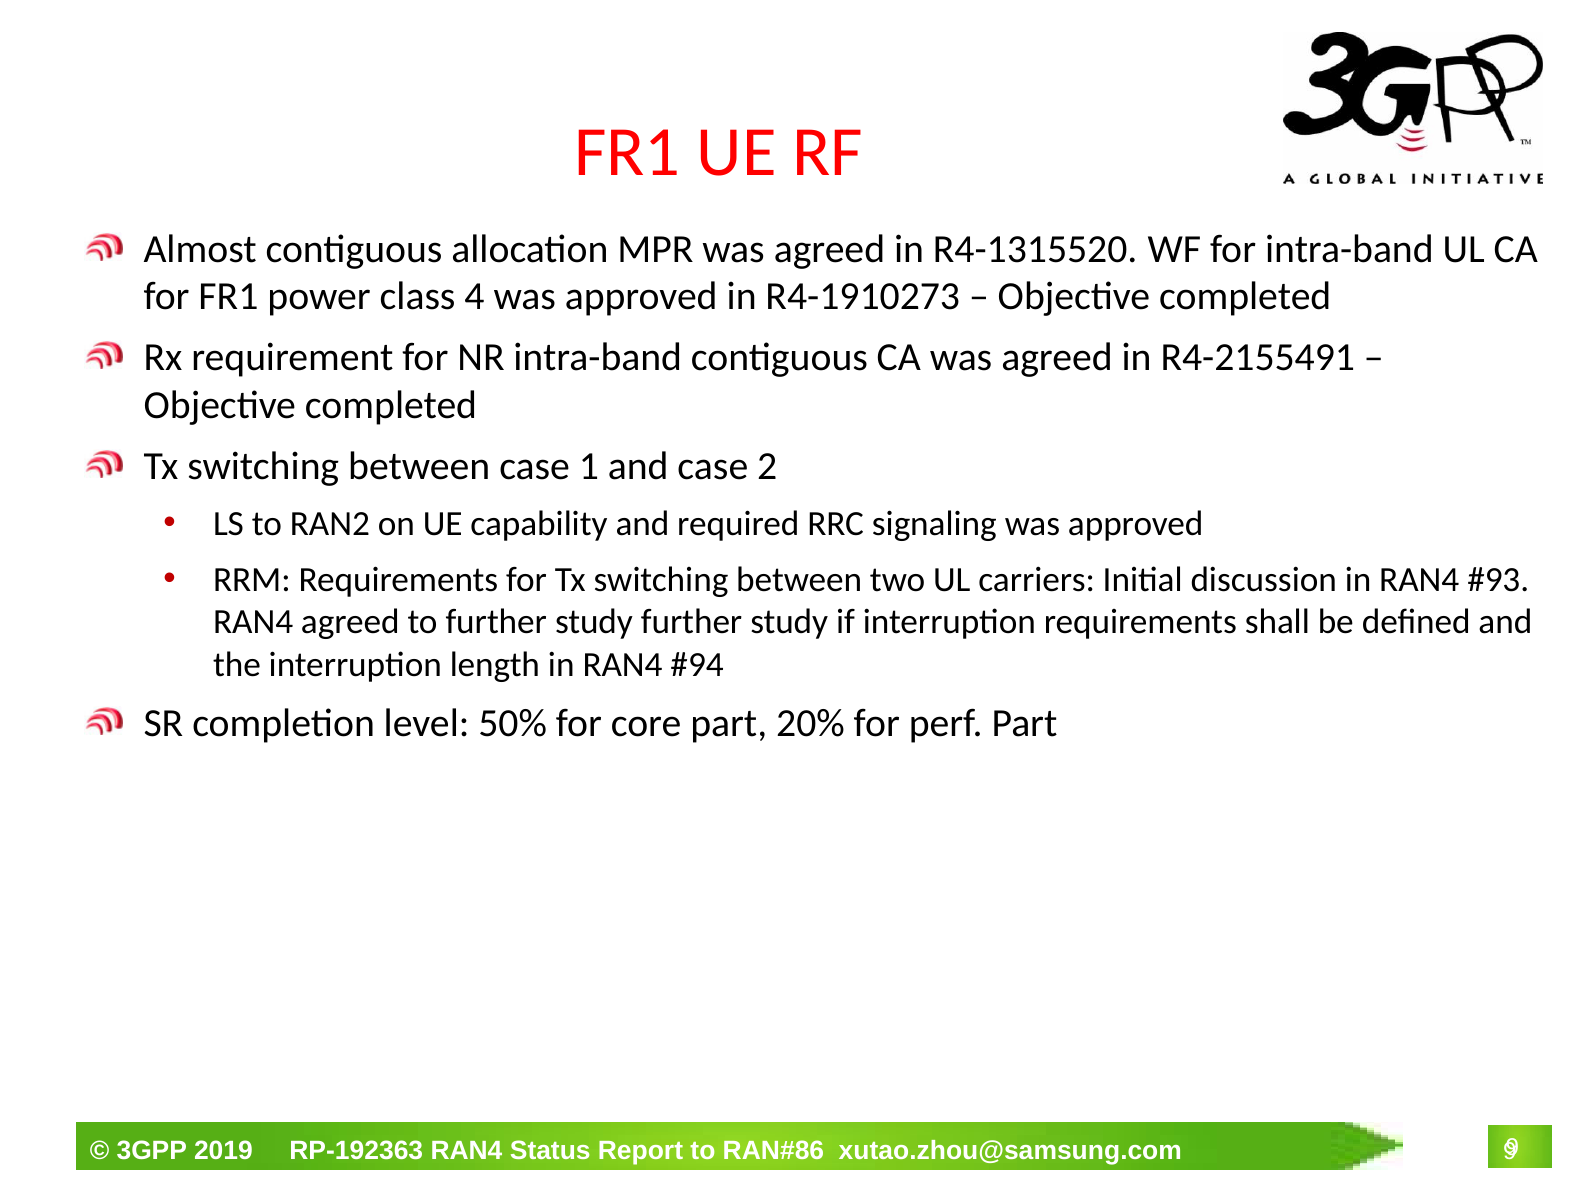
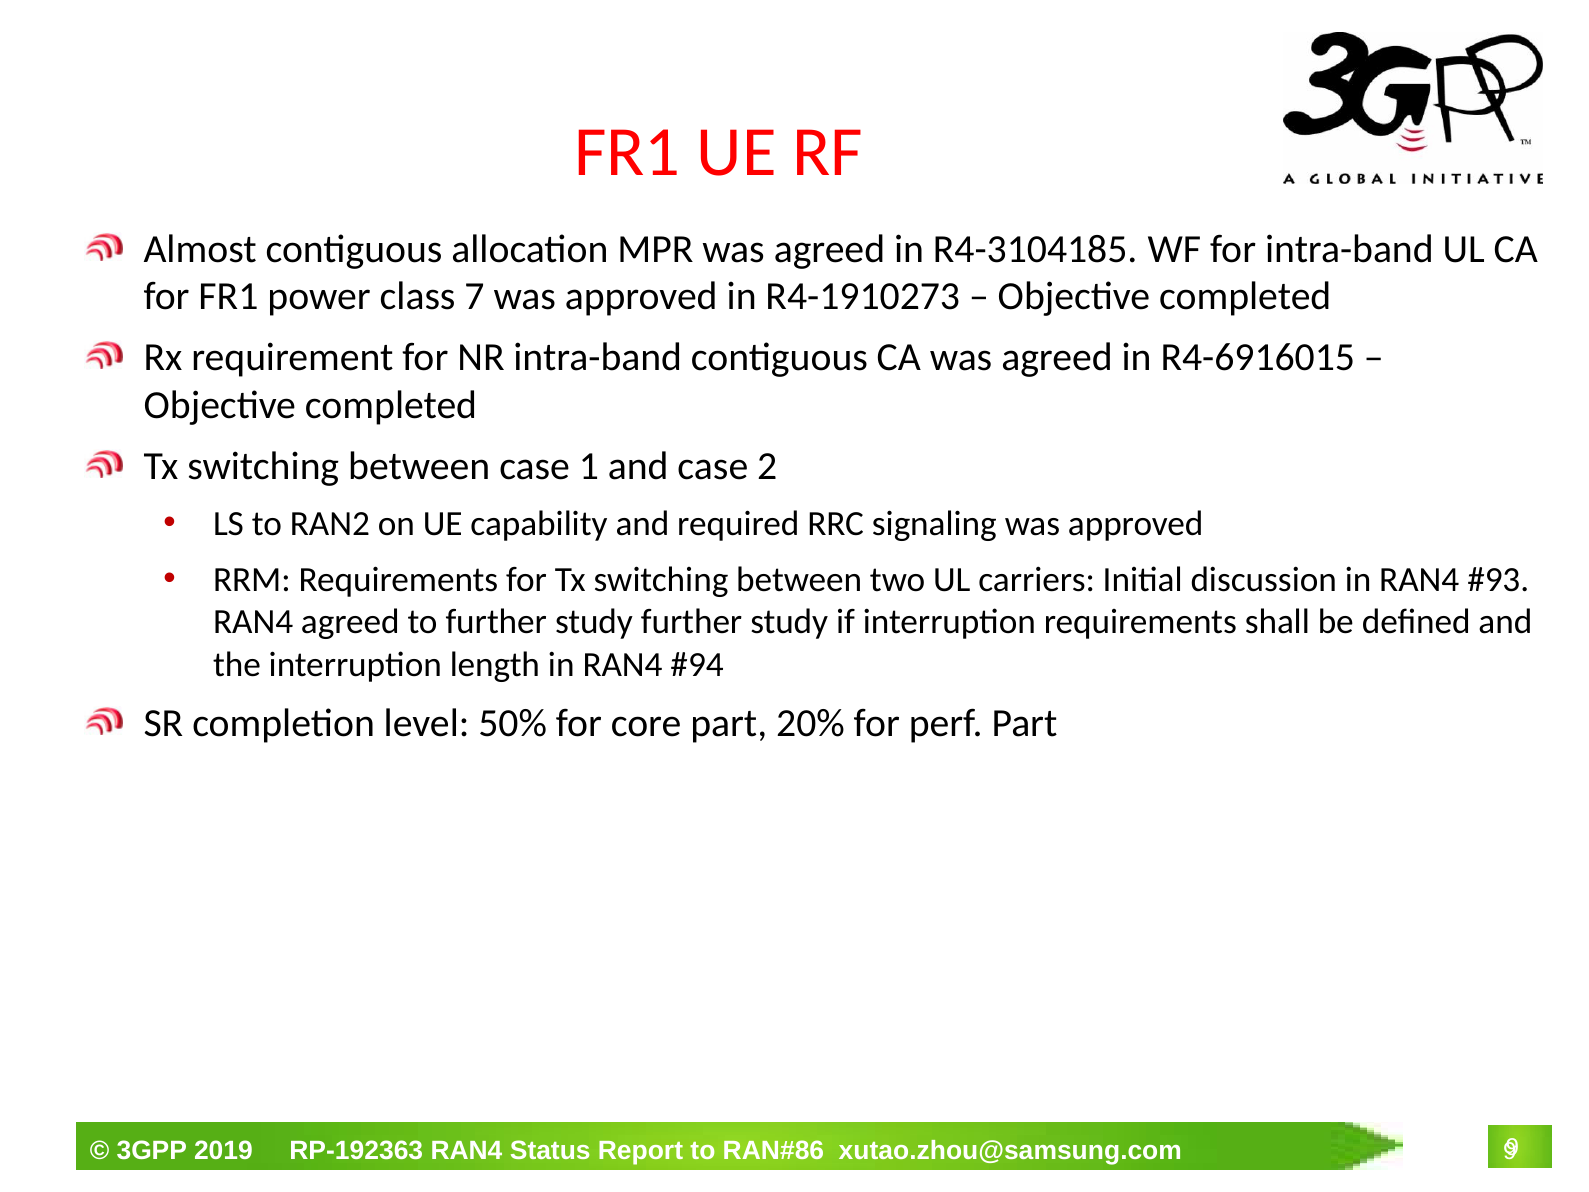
R4-1315520: R4-1315520 -> R4-3104185
4: 4 -> 7
R4-2155491: R4-2155491 -> R4-6916015
